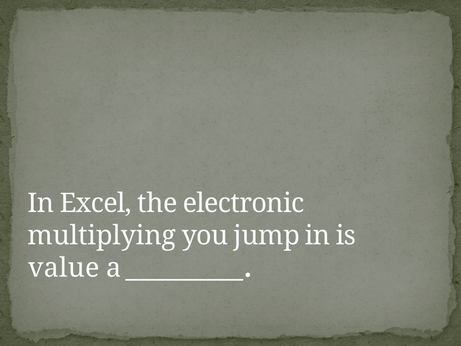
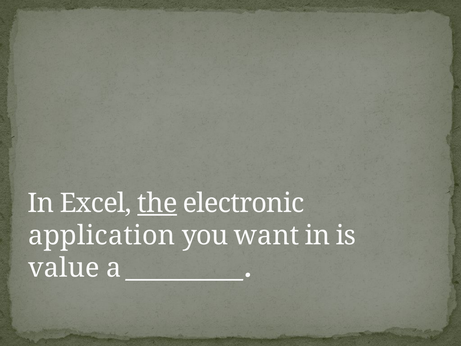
the underline: none -> present
multiplying: multiplying -> application
jump: jump -> want
